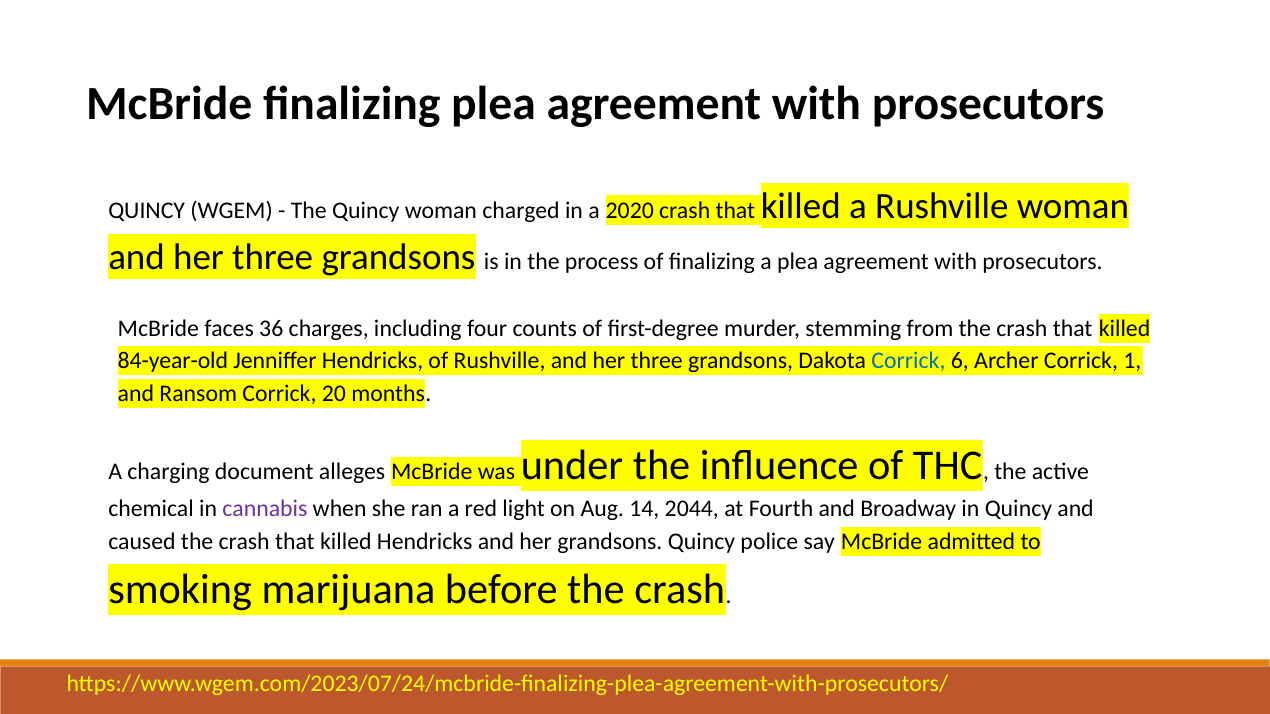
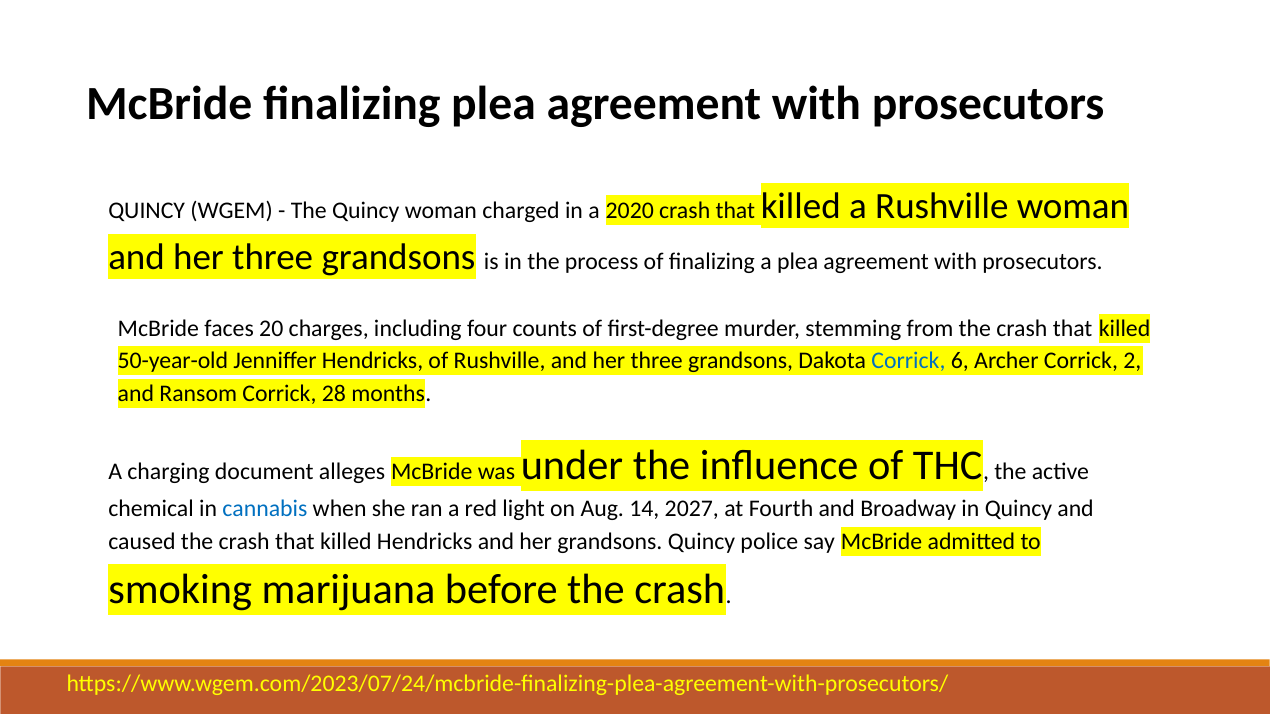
36: 36 -> 20
84-year-old: 84-year-old -> 50-year-old
1: 1 -> 2
20: 20 -> 28
cannabis colour: purple -> blue
2044: 2044 -> 2027
